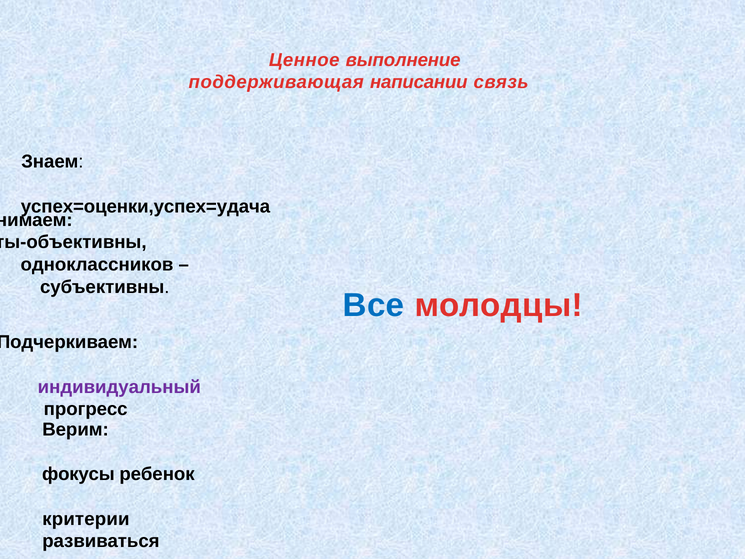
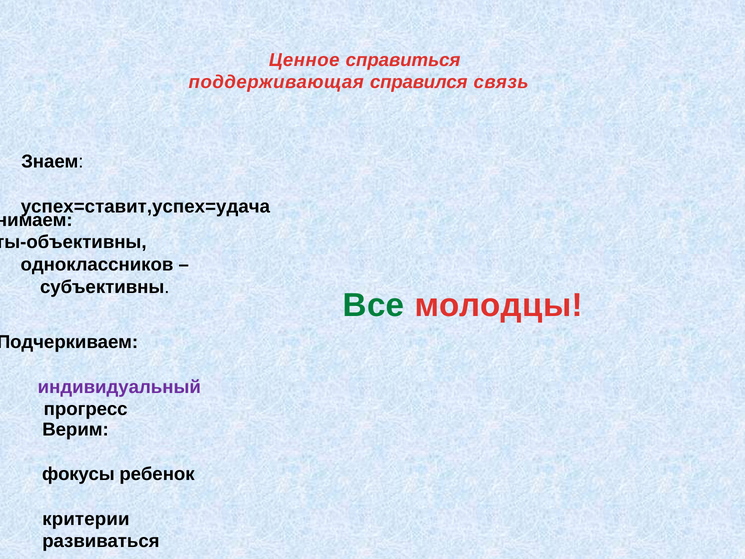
выполнение: выполнение -> справиться
написании: написании -> справился
успех=оценки,успех=удача: успех=оценки,успех=удача -> успех=ставит,успех=удача
Все colour: blue -> green
